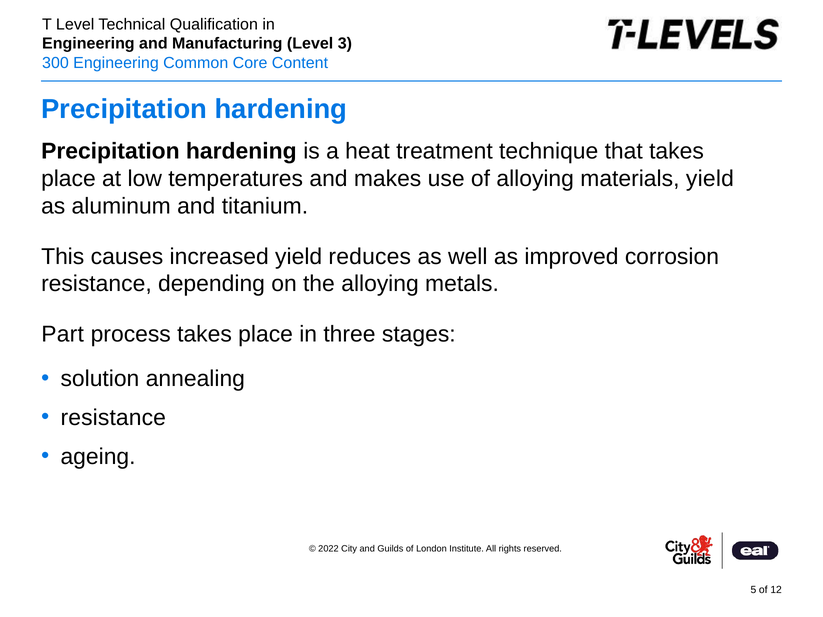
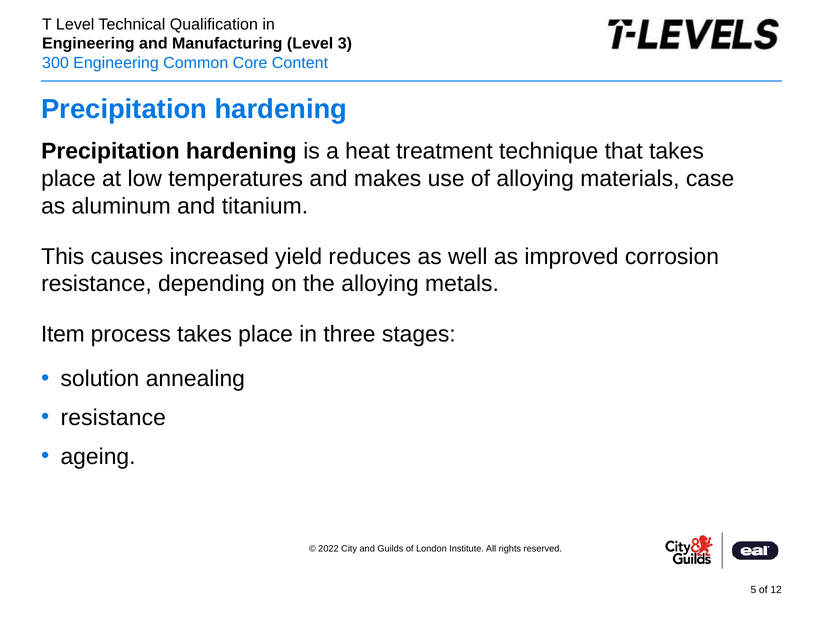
materials yield: yield -> case
Part: Part -> Item
